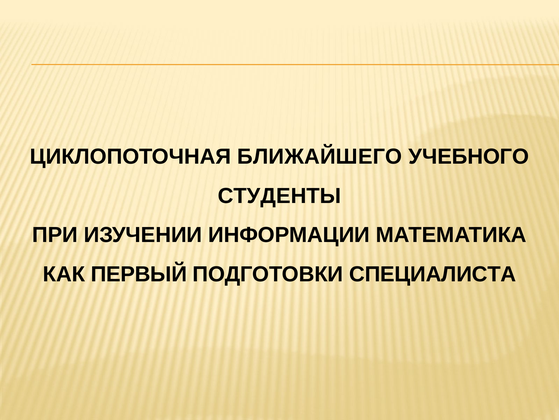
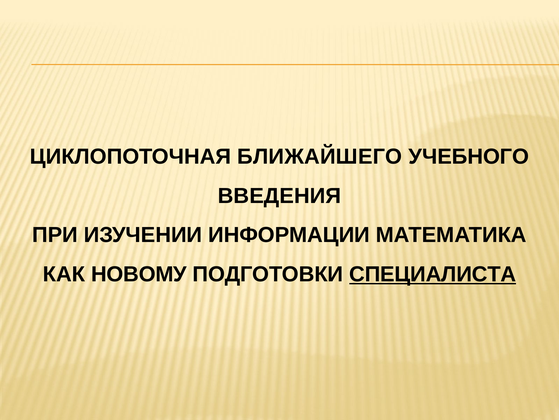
СТУДЕНТЫ: СТУДЕНТЫ -> ВВЕДЕНИЯ
ПЕРВЫЙ: ПЕРВЫЙ -> НОВОМУ
СПЕЦИАЛИСТА underline: none -> present
